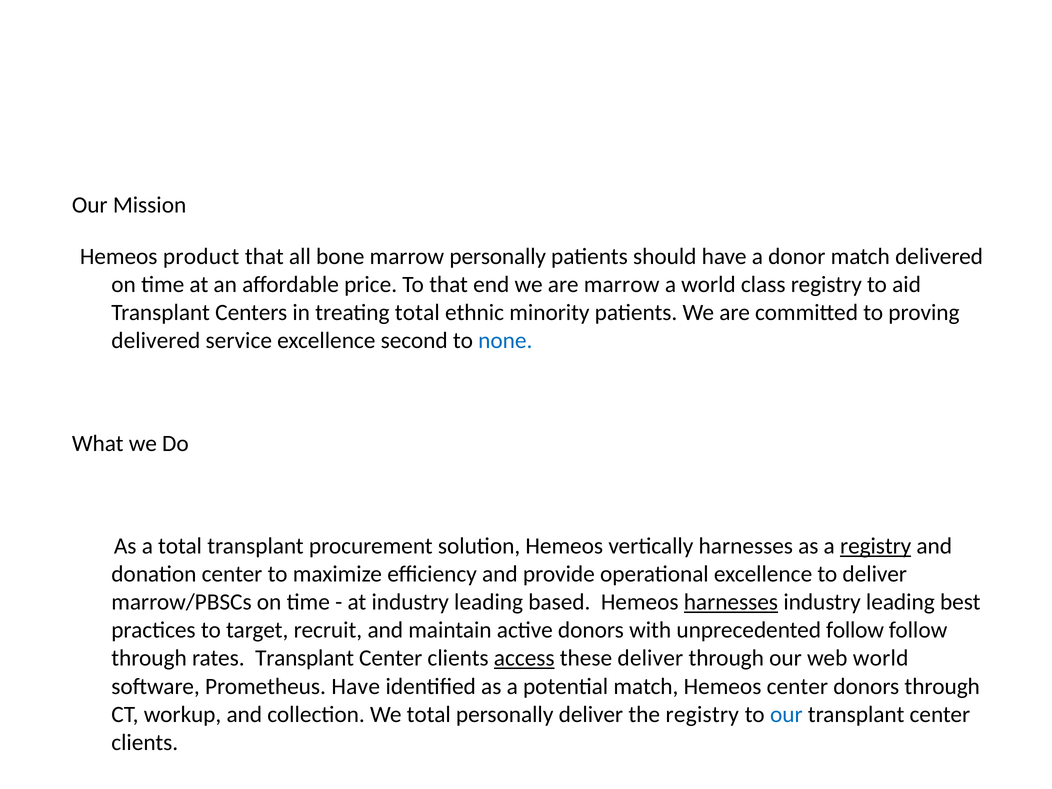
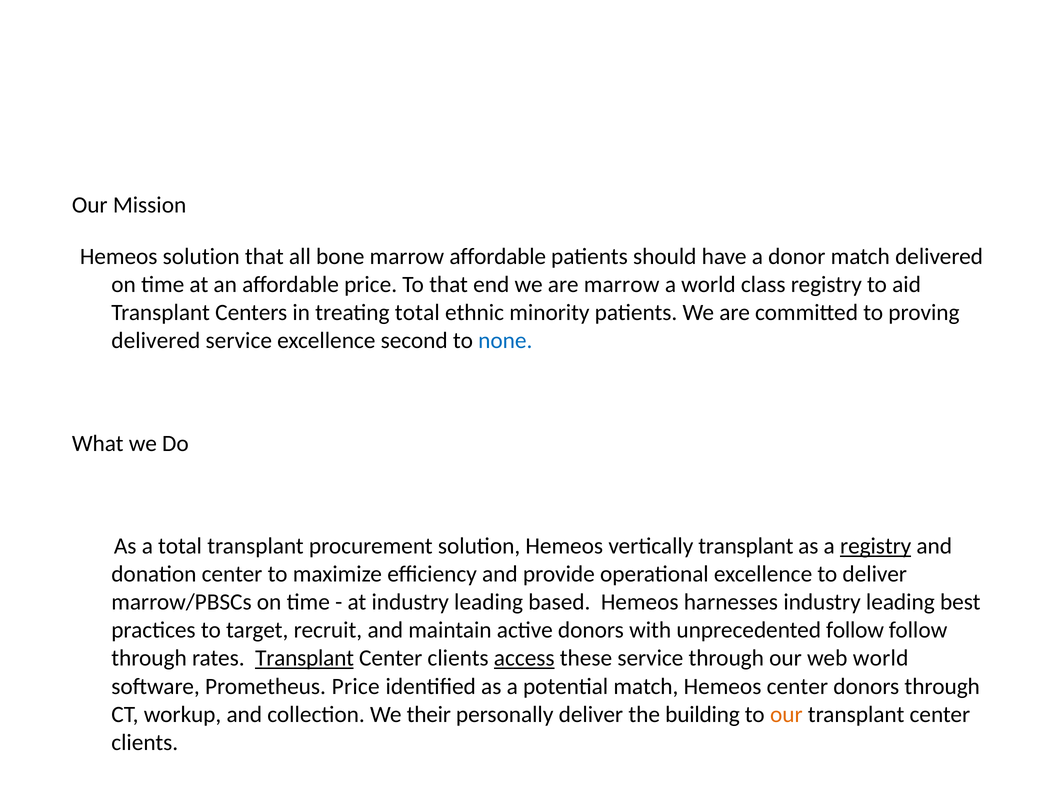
Hemeos product: product -> solution
marrow personally: personally -> affordable
vertically harnesses: harnesses -> transplant
harnesses at (731, 602) underline: present -> none
Transplant at (305, 658) underline: none -> present
these deliver: deliver -> service
Prometheus Have: Have -> Price
We total: total -> their
the registry: registry -> building
our at (786, 714) colour: blue -> orange
